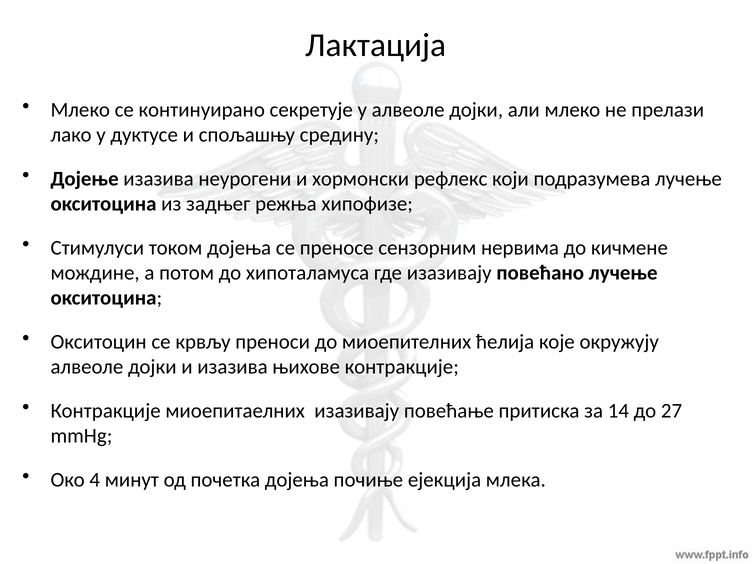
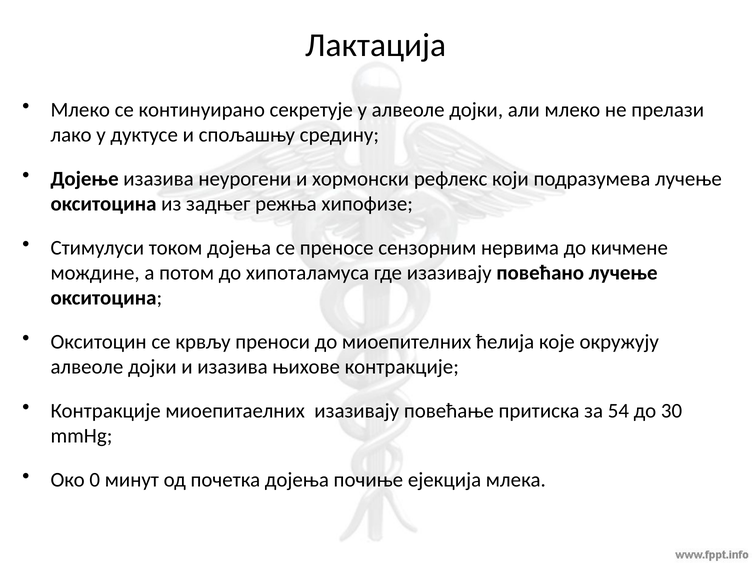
14: 14 -> 54
27: 27 -> 30
4: 4 -> 0
